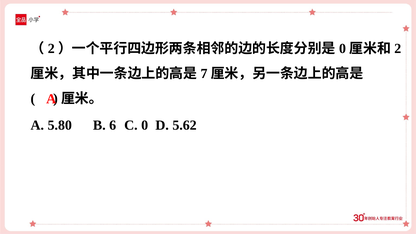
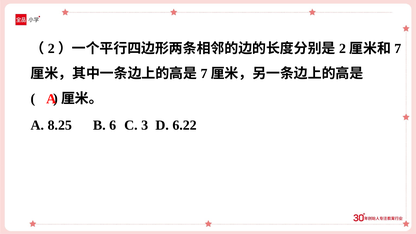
0 at (342, 48): 0 -> 2
2 at (398, 48): 2 -> 7
5.80: 5.80 -> 8.25
C 0: 0 -> 3
5.62: 5.62 -> 6.22
